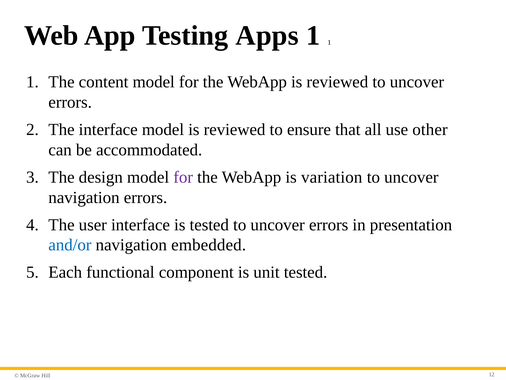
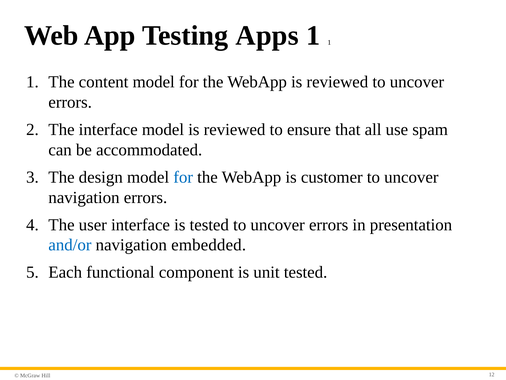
other: other -> spam
for at (183, 177) colour: purple -> blue
variation: variation -> customer
